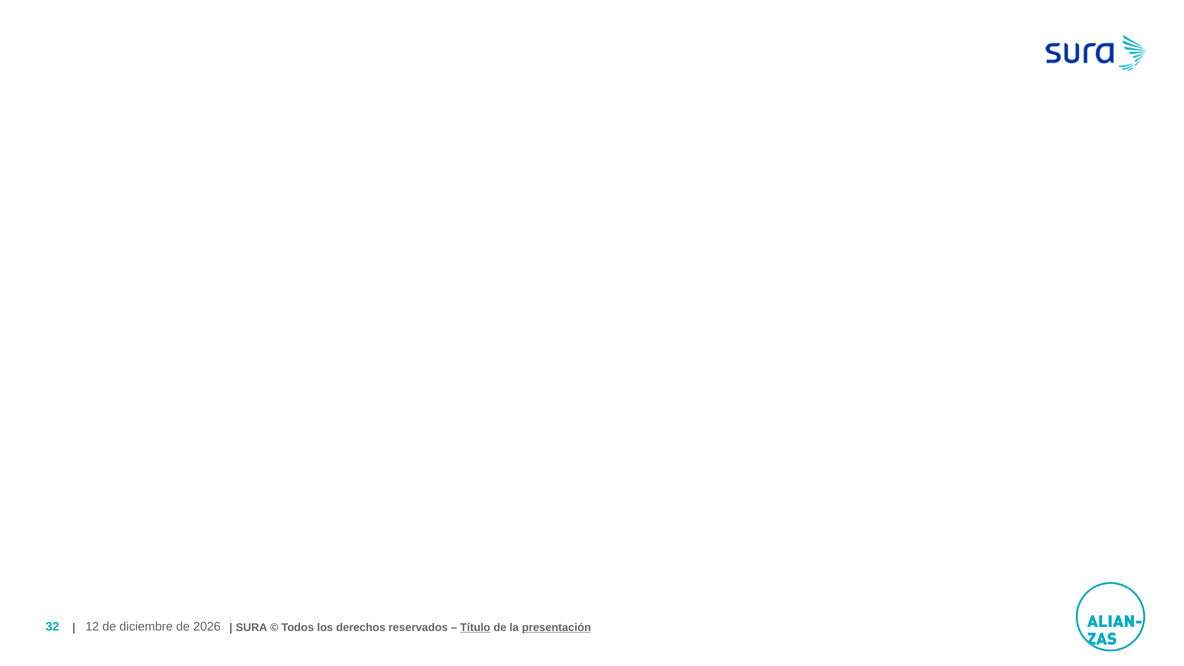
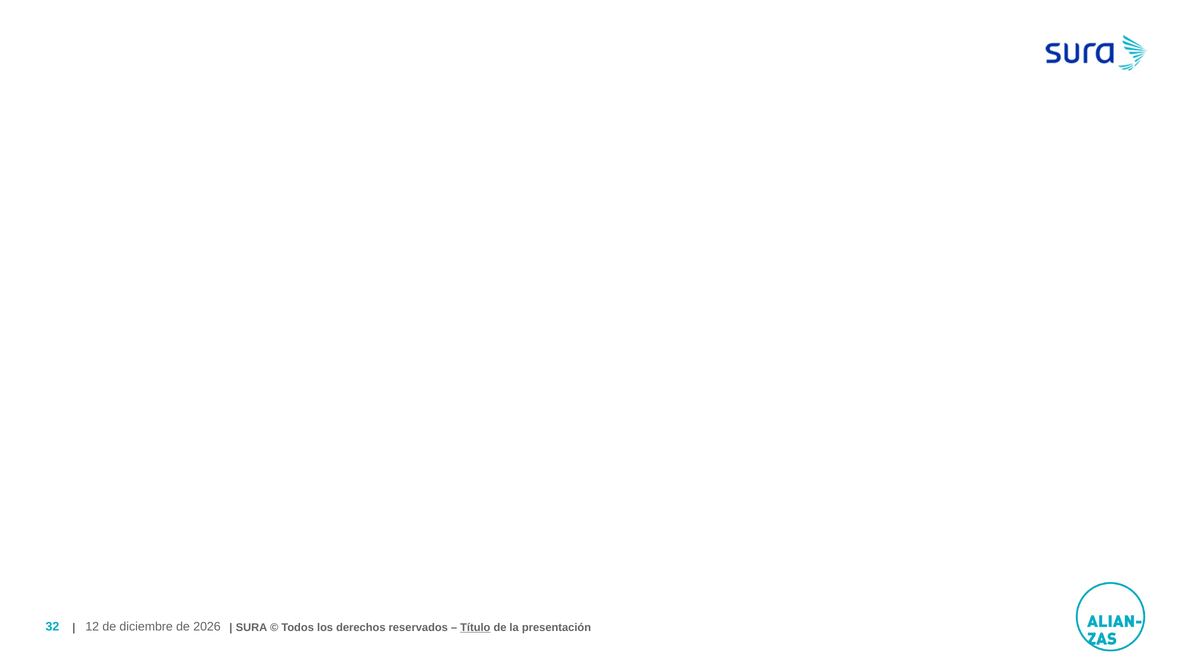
presentación underline: present -> none
